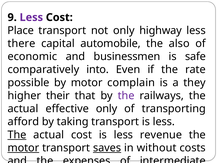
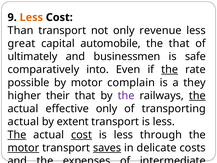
Less at (31, 17) colour: purple -> orange
Place: Place -> Than
highway: highway -> revenue
there: there -> great
the also: also -> that
economic: economic -> ultimately
the at (170, 69) underline: none -> present
the at (197, 95) underline: none -> present
afford at (23, 122): afford -> actual
taking: taking -> extent
cost at (81, 135) underline: none -> present
revenue: revenue -> through
without: without -> delicate
